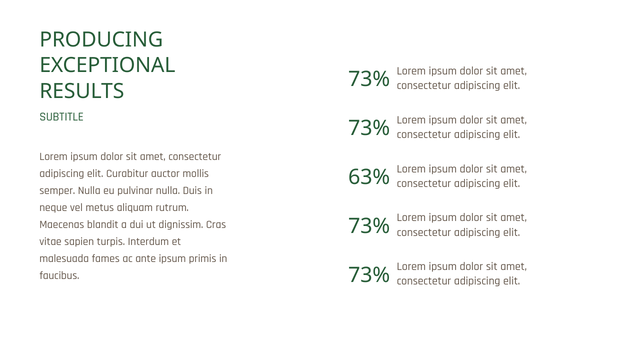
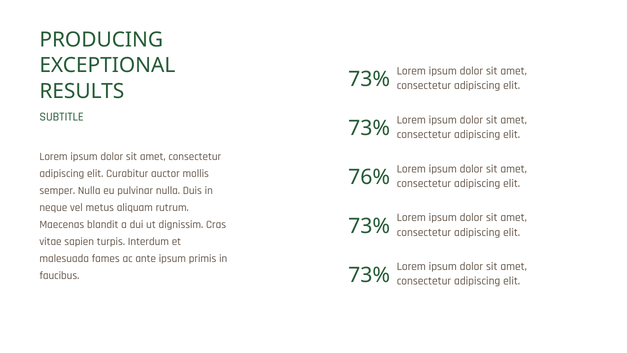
63%: 63% -> 76%
